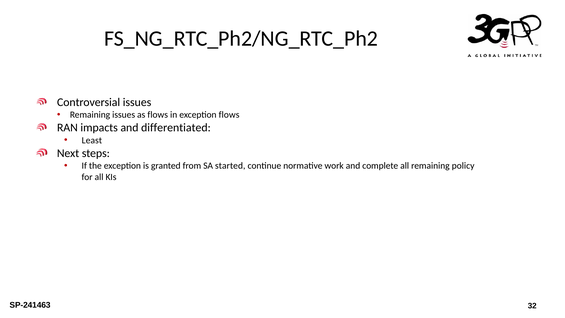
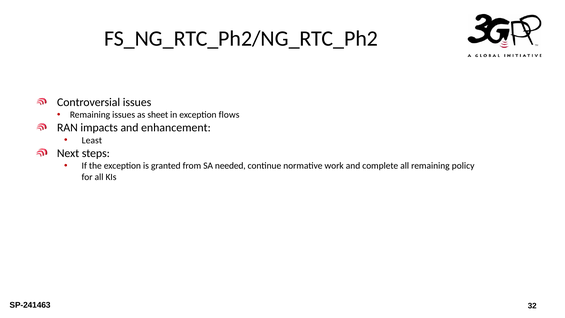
as flows: flows -> sheet
differentiated: differentiated -> enhancement
started: started -> needed
